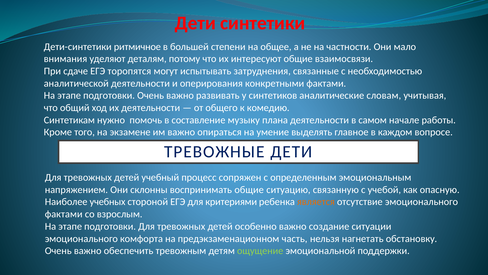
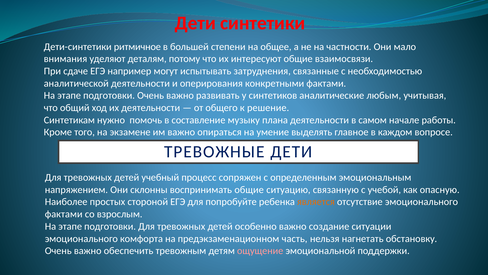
торопятся: торопятся -> например
словам: словам -> любым
комедию: комедию -> решение
учебных: учебных -> простых
критериями: критериями -> попробуйте
ощущение colour: light green -> pink
